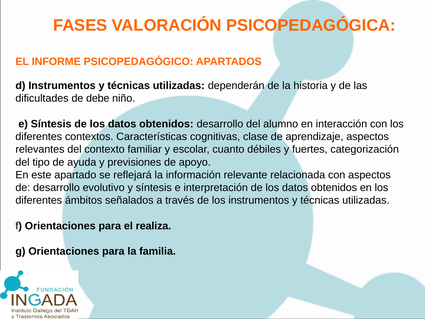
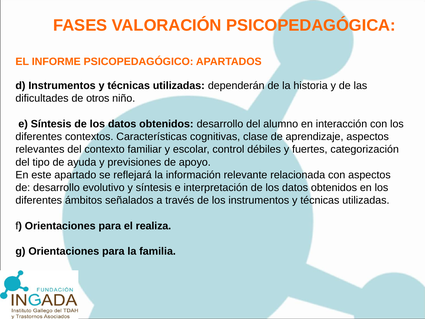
debe: debe -> otros
cuanto: cuanto -> control
